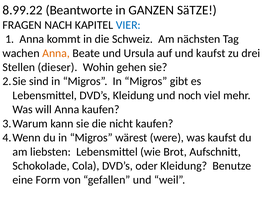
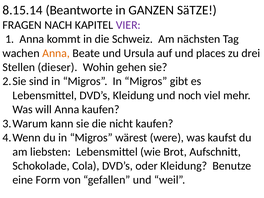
8.99.22: 8.99.22 -> 8.15.14
VIER colour: blue -> purple
und kaufst: kaufst -> places
